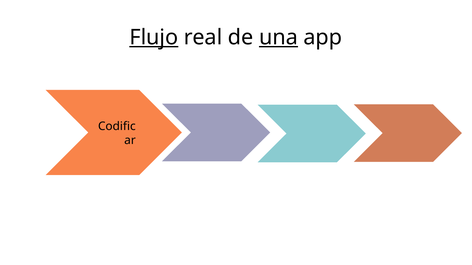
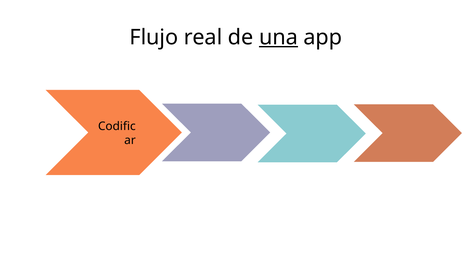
Flujo underline: present -> none
